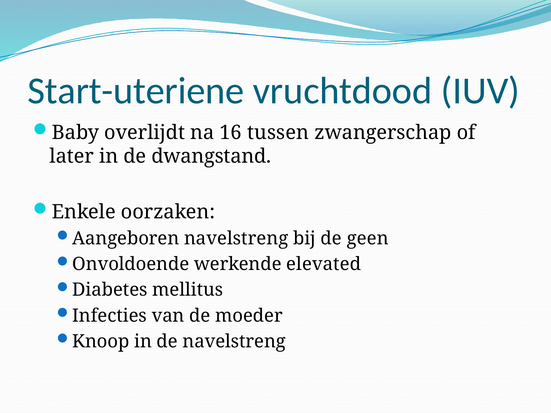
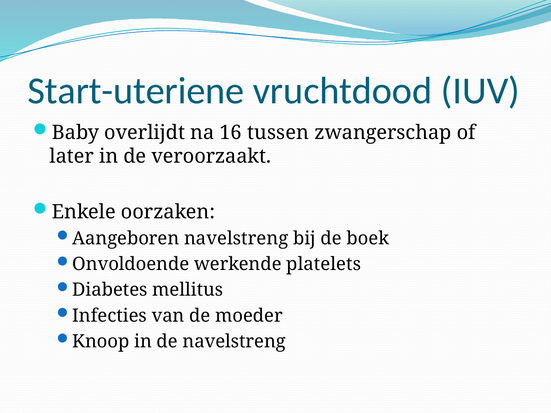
dwangstand: dwangstand -> veroorzaakt
geen: geen -> boek
elevated: elevated -> platelets
